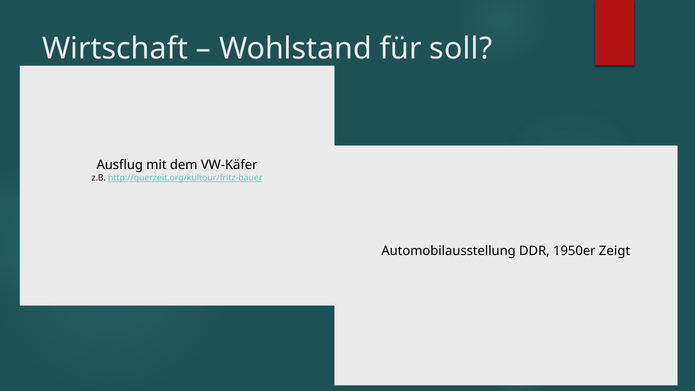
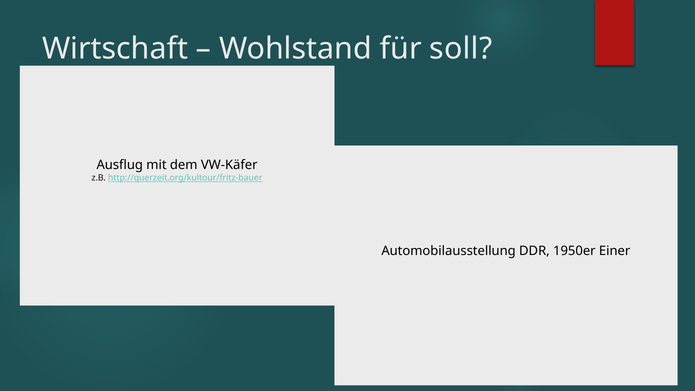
Zeigt: Zeigt -> Einer
